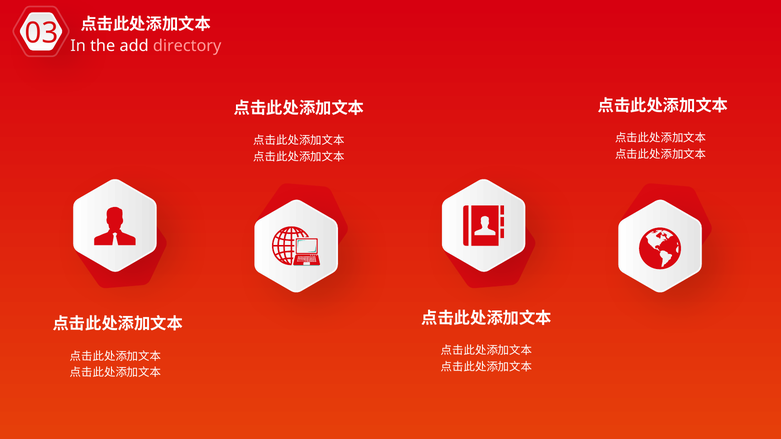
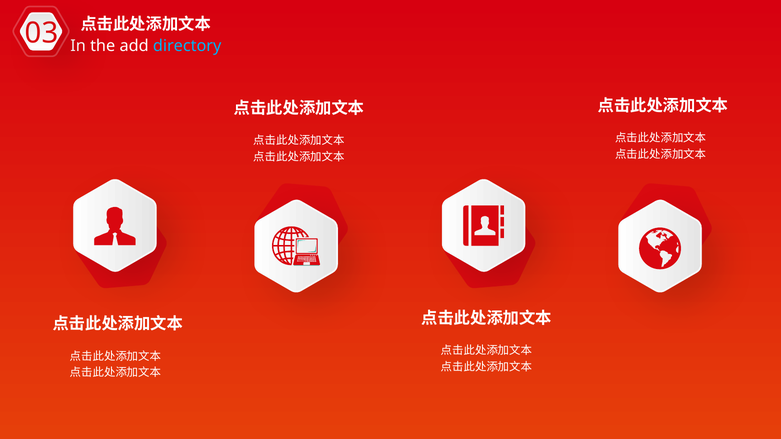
directory colour: pink -> light blue
